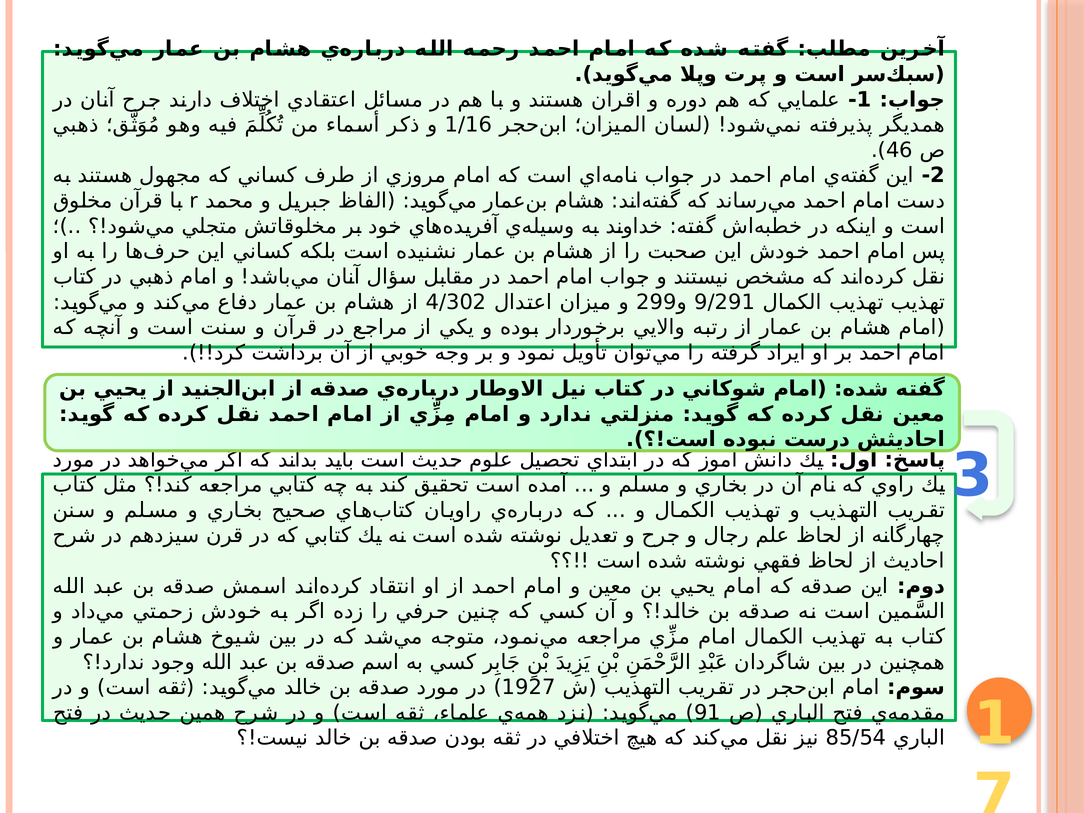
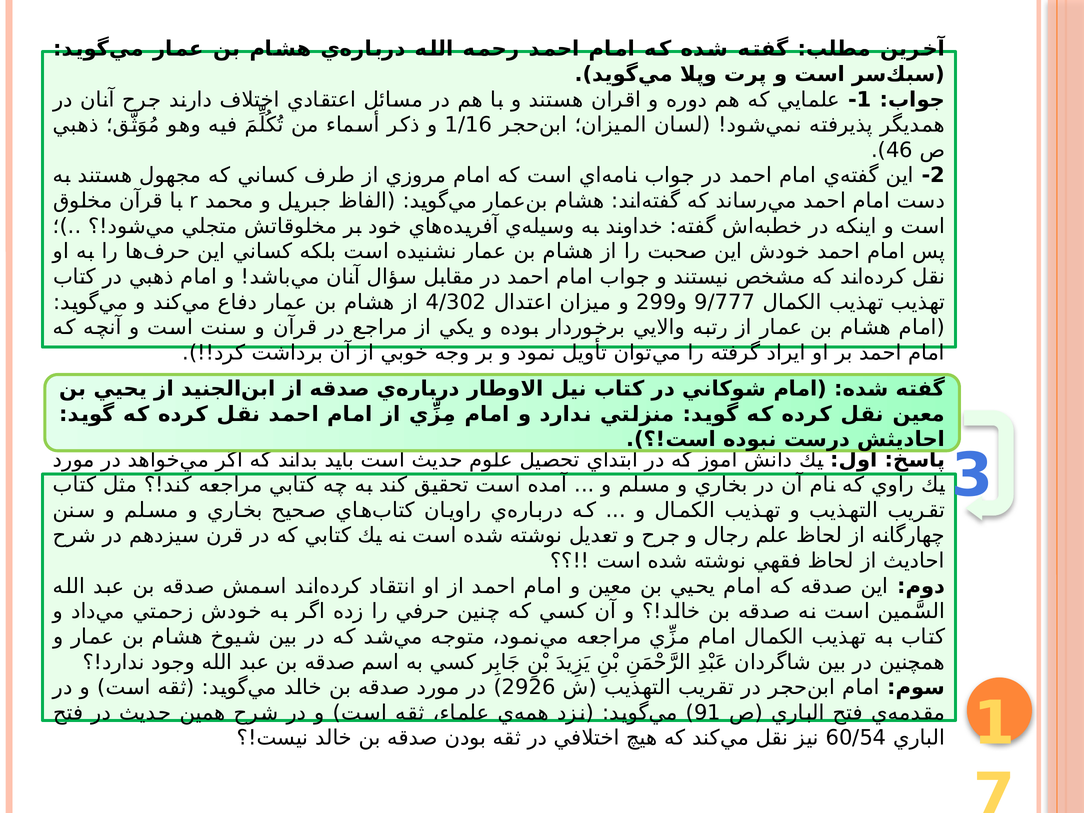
9/291: 9/291 -> 9/777
1927: 1927 -> 2926
85/54: 85/54 -> 60/54
